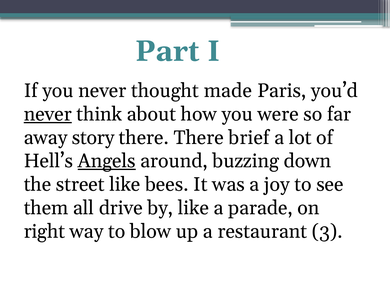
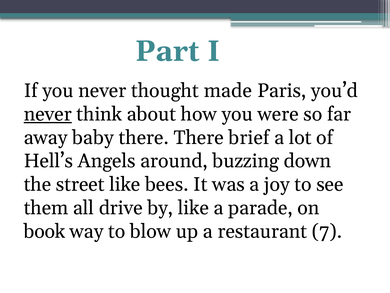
story: story -> baby
Angels underline: present -> none
right: right -> book
3: 3 -> 7
